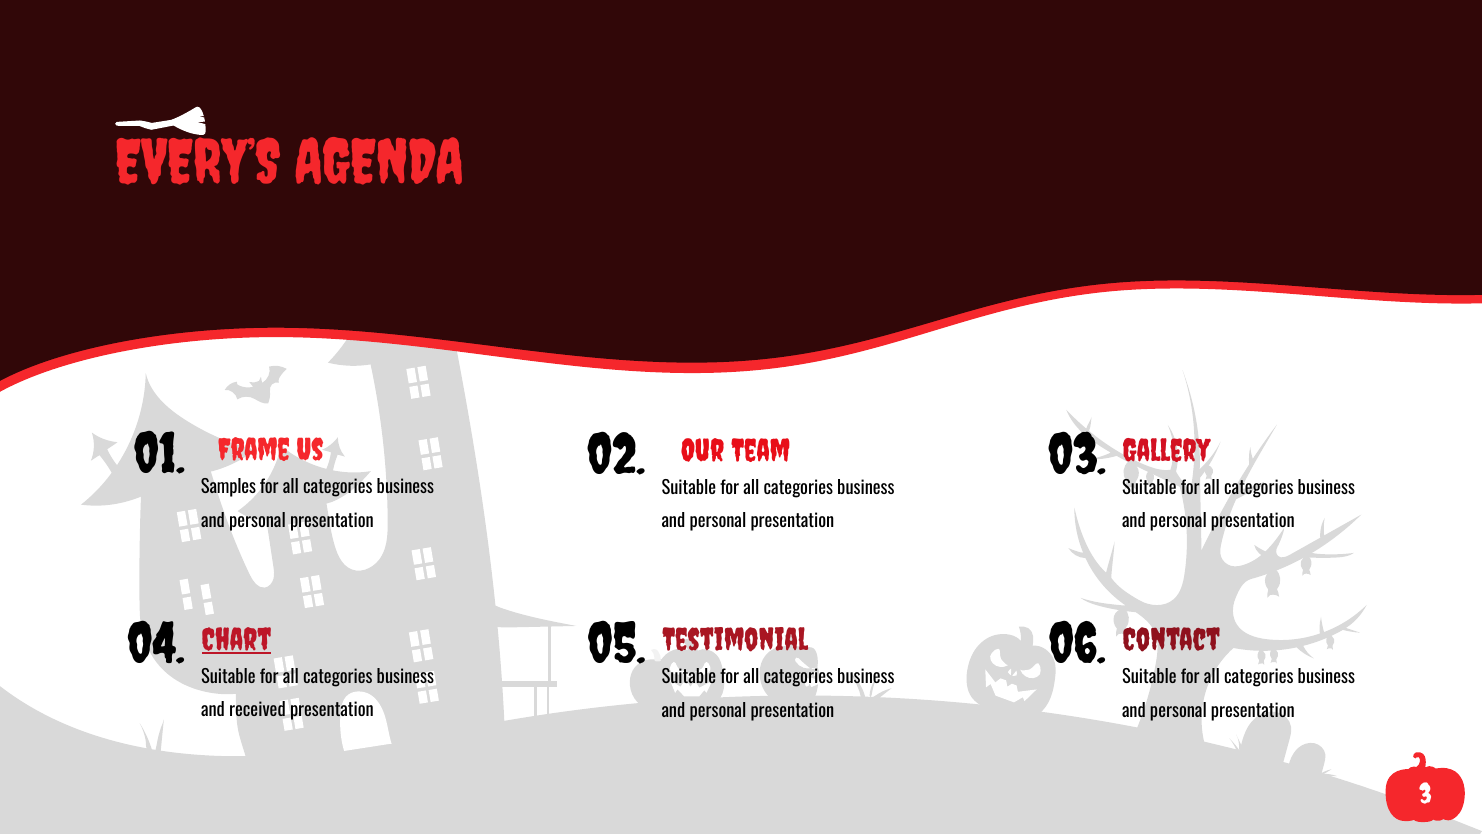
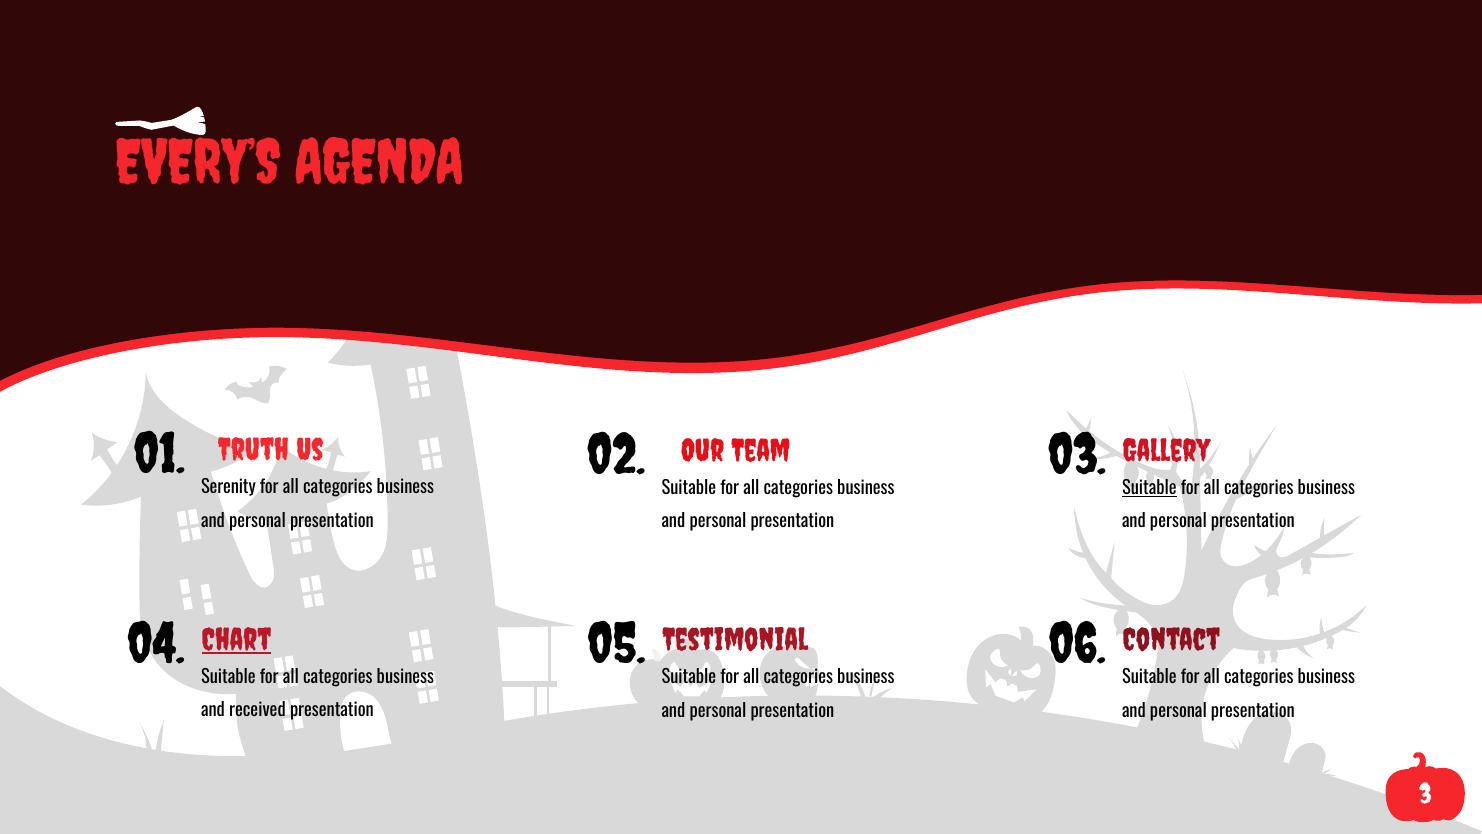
Frame: Frame -> Truth
Samples: Samples -> Serenity
Suitable at (1149, 488) underline: none -> present
